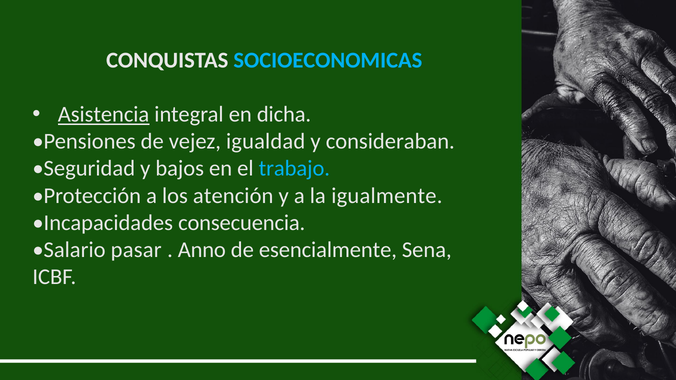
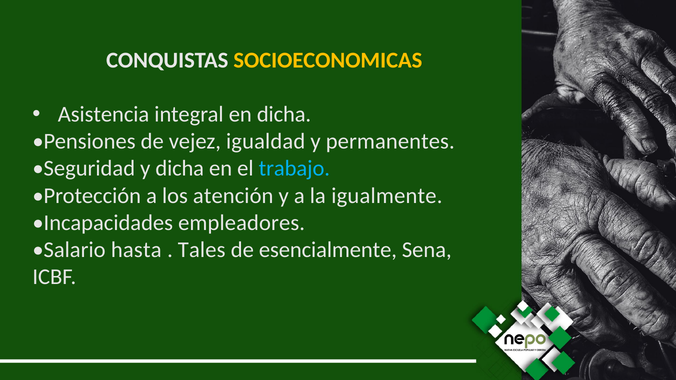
SOCIOECONOMICAS colour: light blue -> yellow
Asistencia underline: present -> none
consideraban: consideraban -> permanentes
y bajos: bajos -> dicha
consecuencia: consecuencia -> empleadores
pasar: pasar -> hasta
Anno: Anno -> Tales
